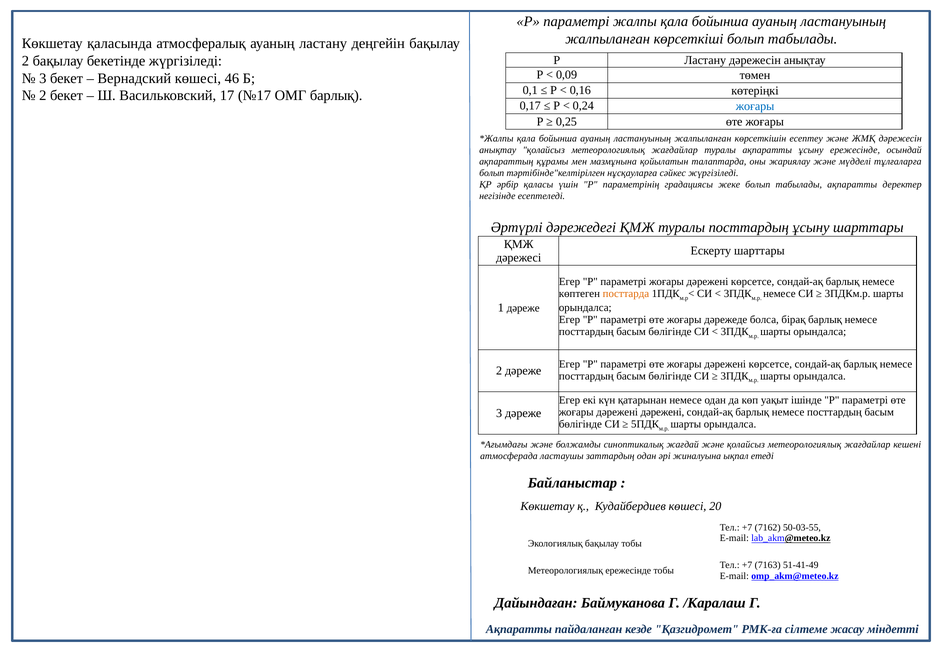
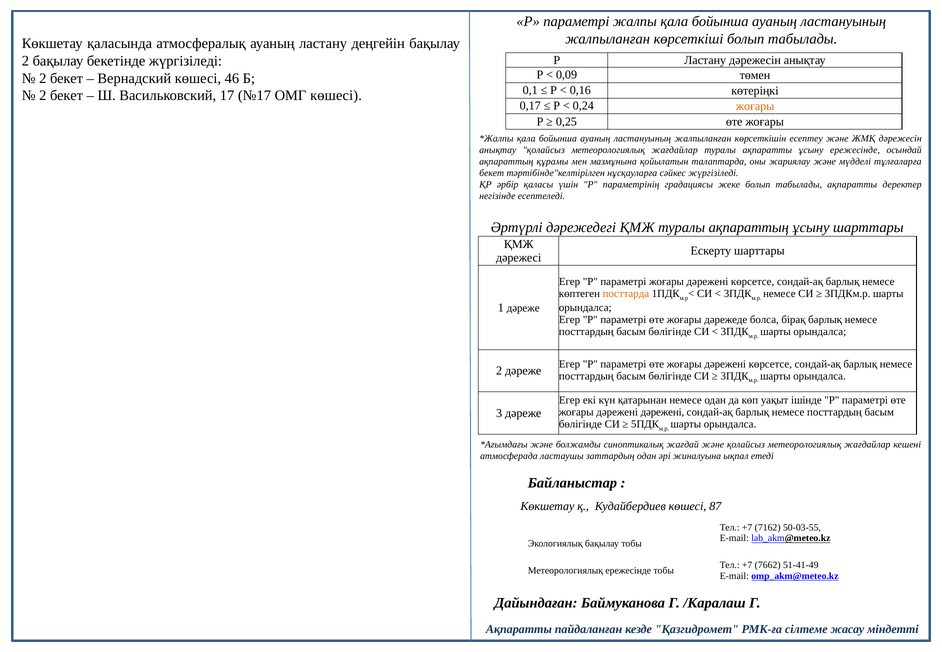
3 at (43, 78): 3 -> 2
ОМГ барлық: барлық -> көшесі
жоғары at (755, 106) colour: blue -> orange
болып at (492, 173): болып -> бекет
туралы посттардың: посттардың -> ақпараттың
20: 20 -> 87
7163: 7163 -> 7662
